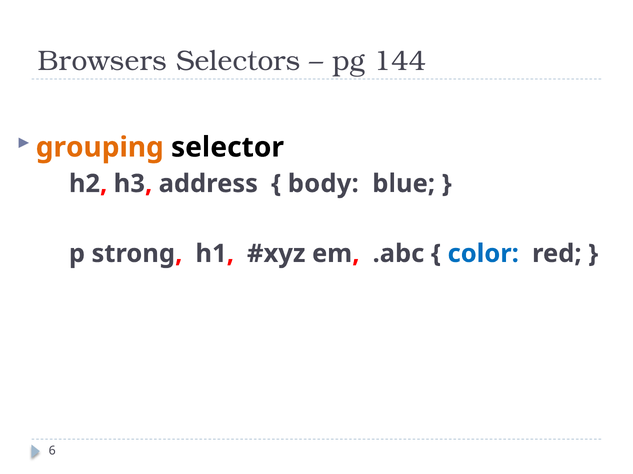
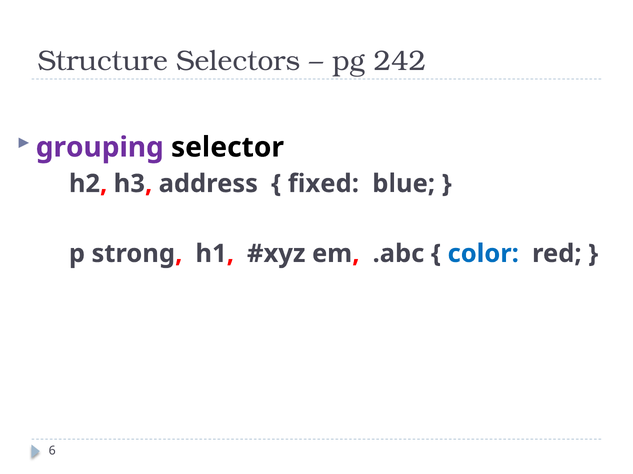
Browsers: Browsers -> Structure
144: 144 -> 242
grouping colour: orange -> purple
body: body -> fixed
